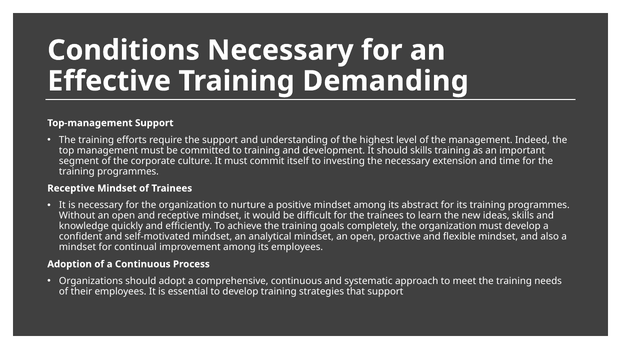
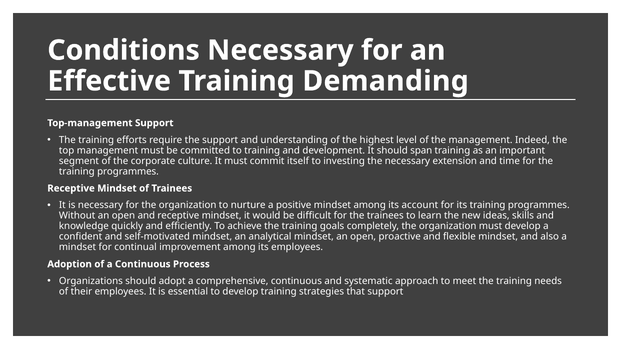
should skills: skills -> span
abstract: abstract -> account
